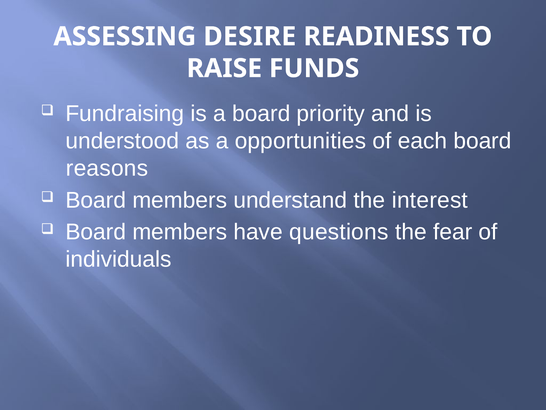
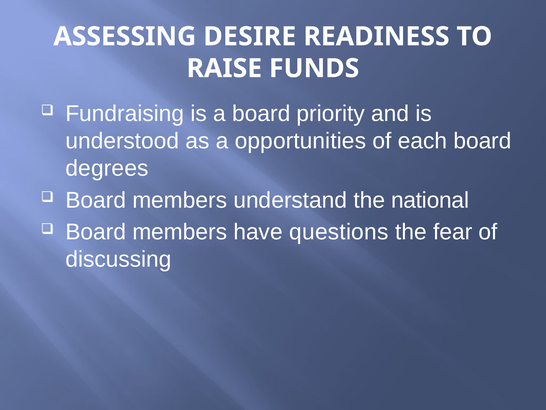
reasons: reasons -> degrees
interest: interest -> national
individuals: individuals -> discussing
